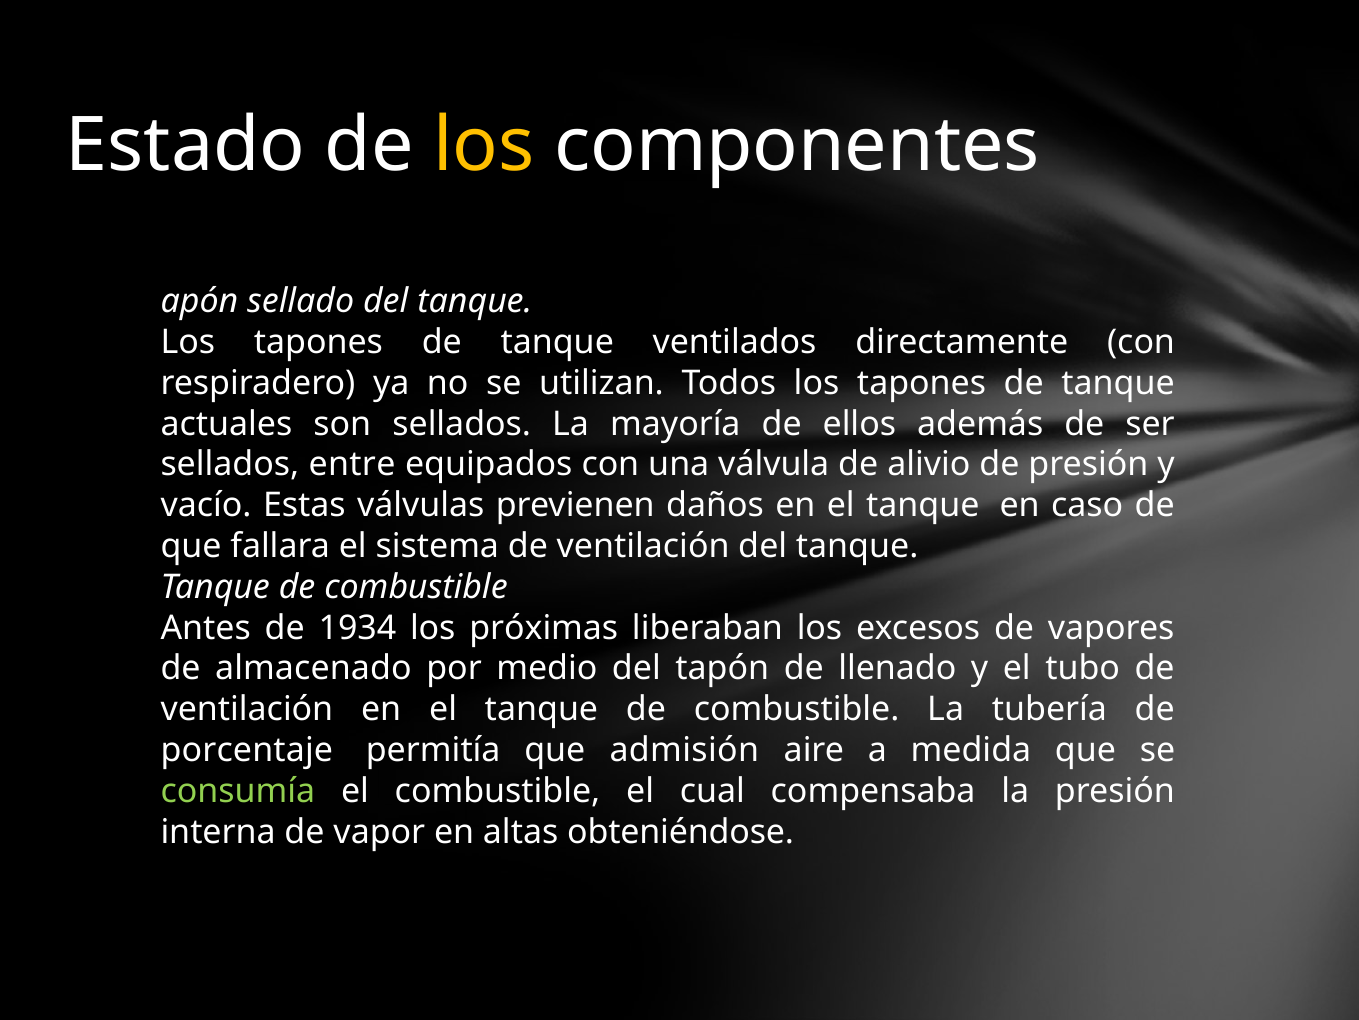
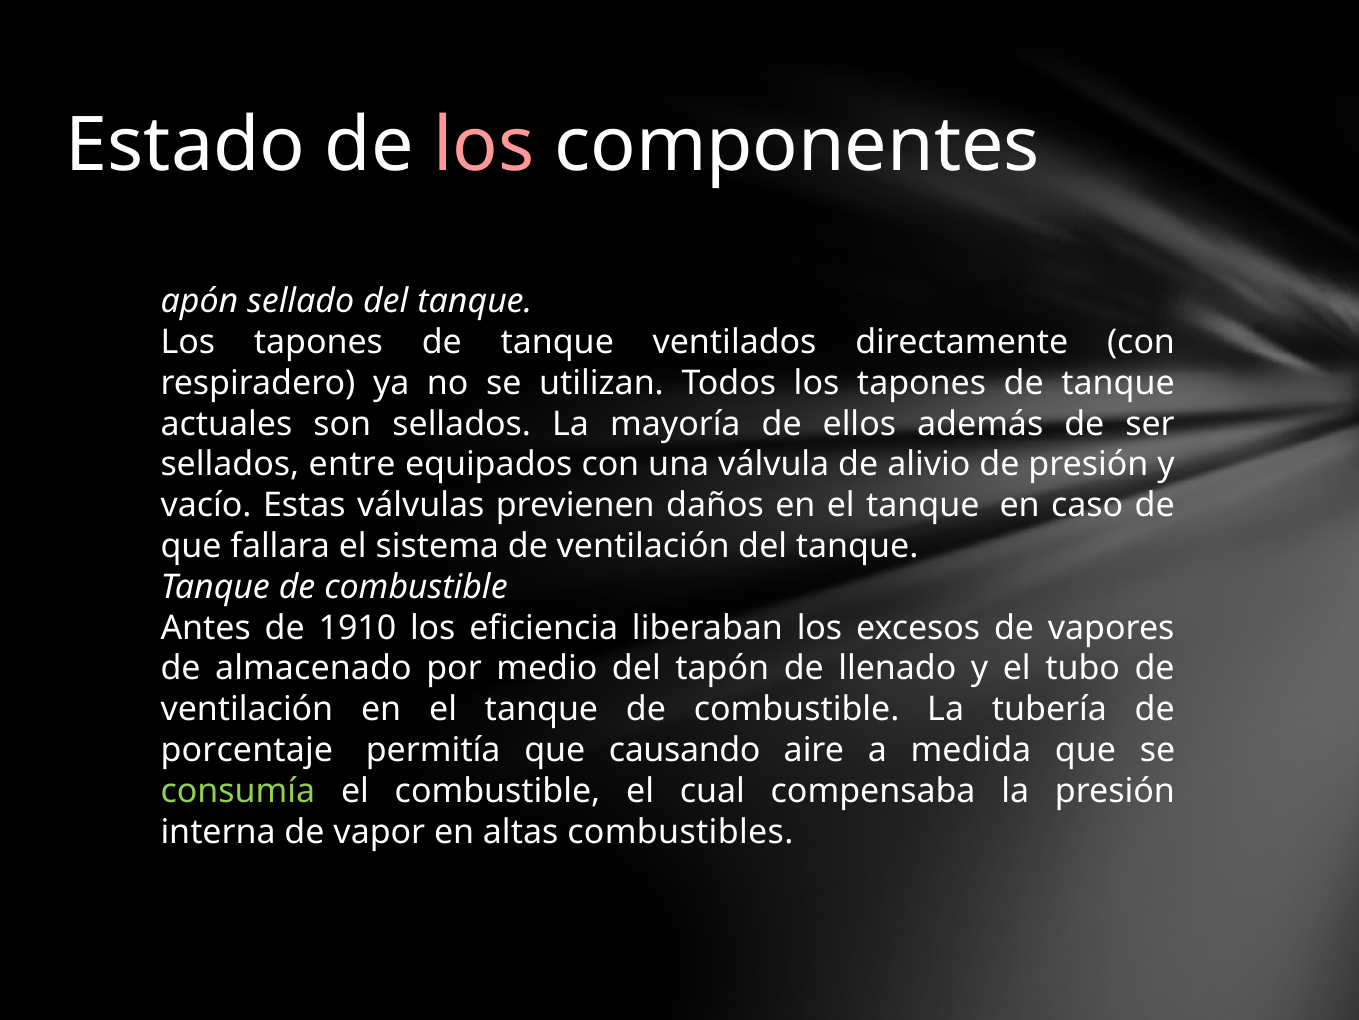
los at (484, 146) colour: yellow -> pink
1934: 1934 -> 1910
próximas: próximas -> eficiencia
admisión: admisión -> causando
obteniéndose: obteniéndose -> combustibles
